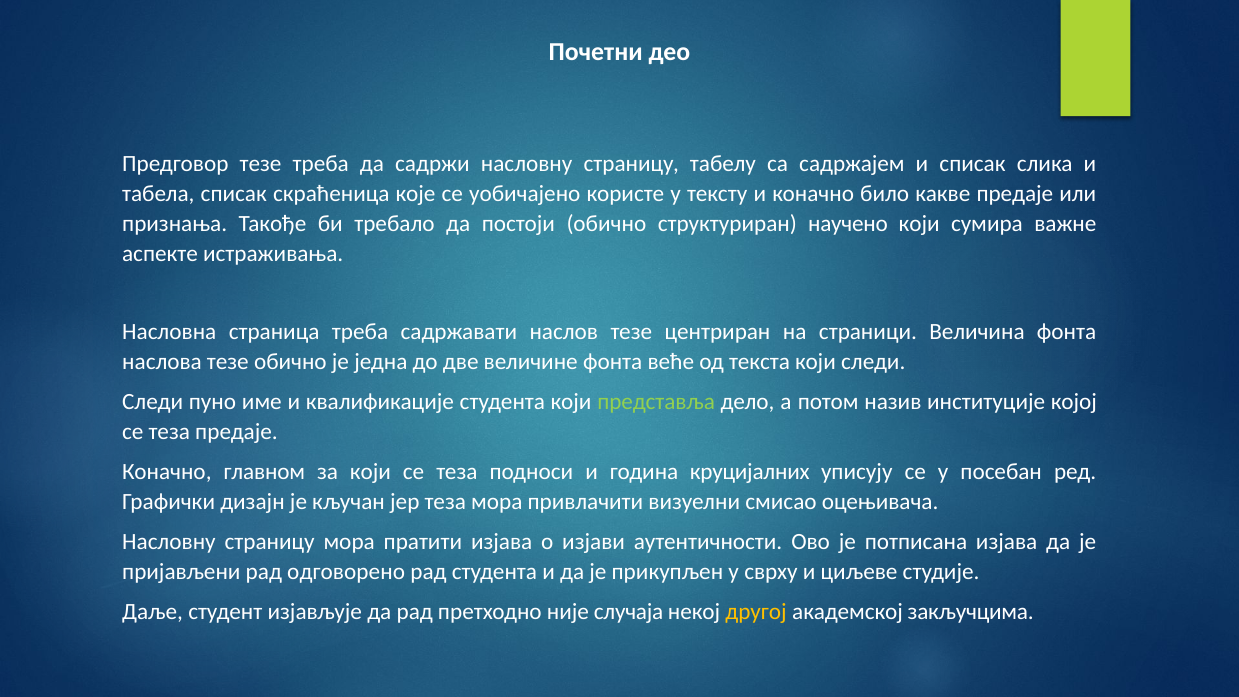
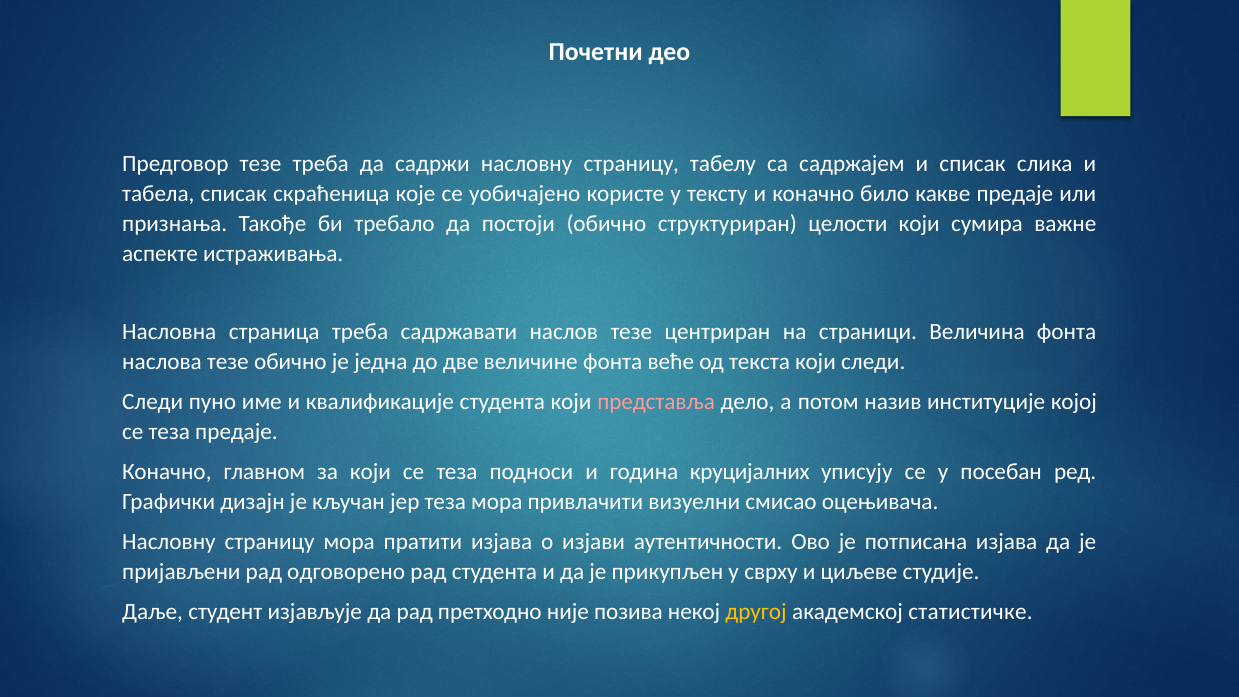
научено: научено -> целости
представља colour: light green -> pink
случаја: случаја -> позива
закључцима: закључцима -> статистичке
